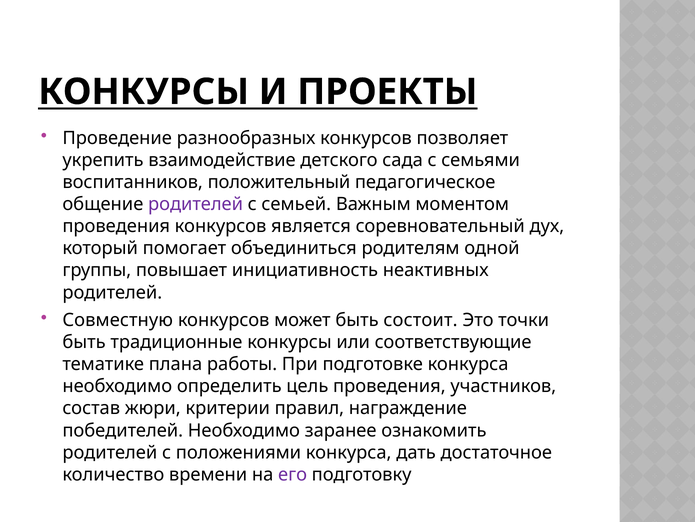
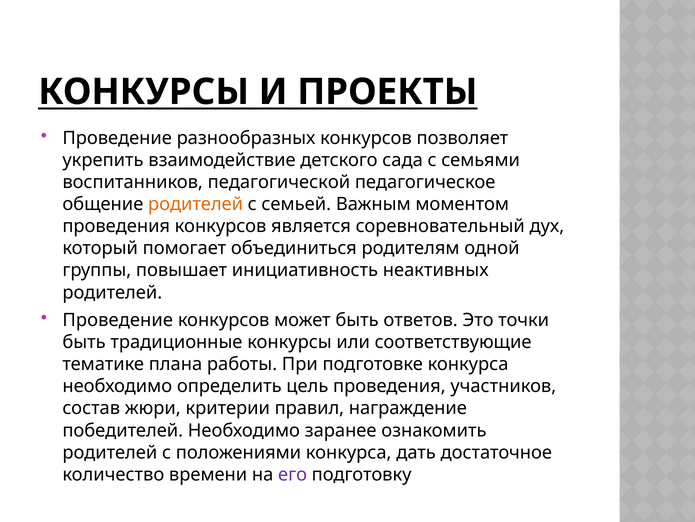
положительный: положительный -> педагогической
родителей at (196, 204) colour: purple -> orange
Совместную at (118, 320): Совместную -> Проведение
состоит: состоит -> ответов
